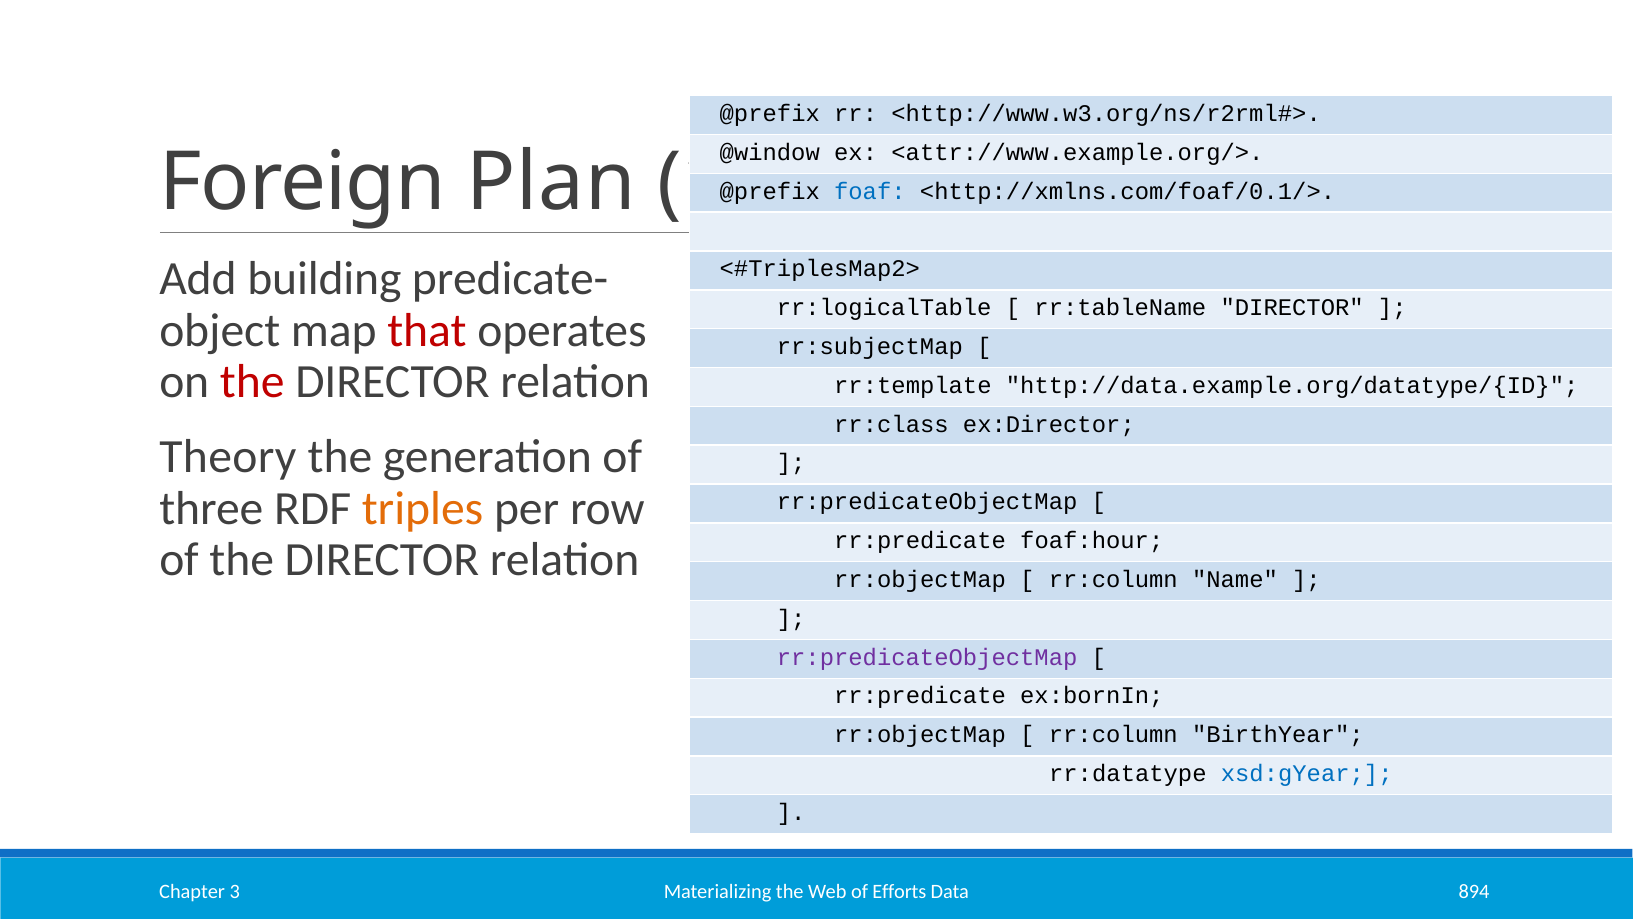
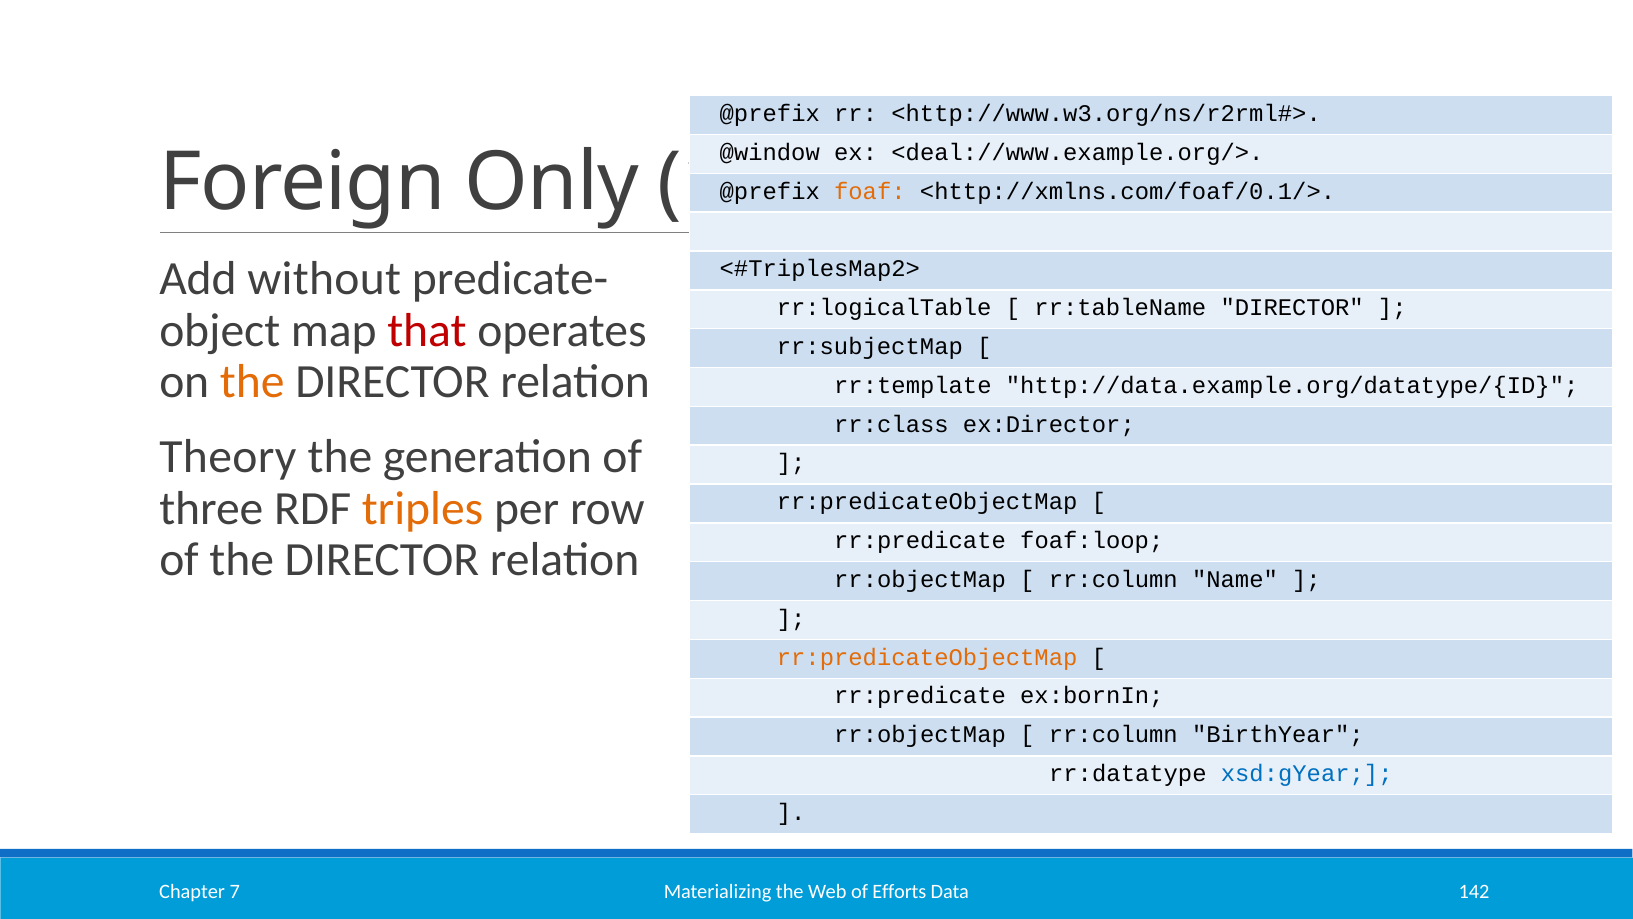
<attr://www.example.org/>: <attr://www.example.org/> -> <deal://www.example.org/>
Plan: Plan -> Only
foaf colour: blue -> orange
building: building -> without
the at (252, 382) colour: red -> orange
foaf:hour: foaf:hour -> foaf:loop
rr:predicateObjectMap at (927, 657) colour: purple -> orange
894: 894 -> 142
3: 3 -> 7
